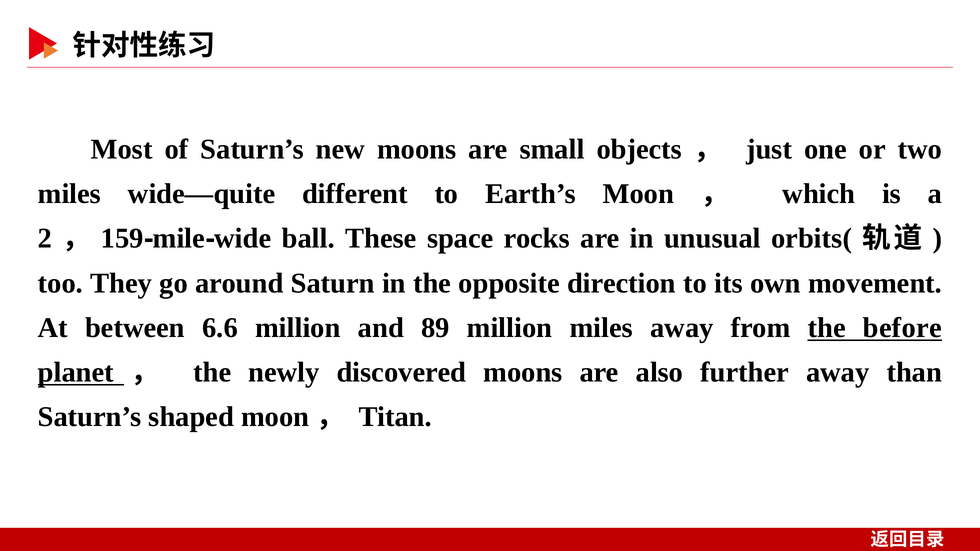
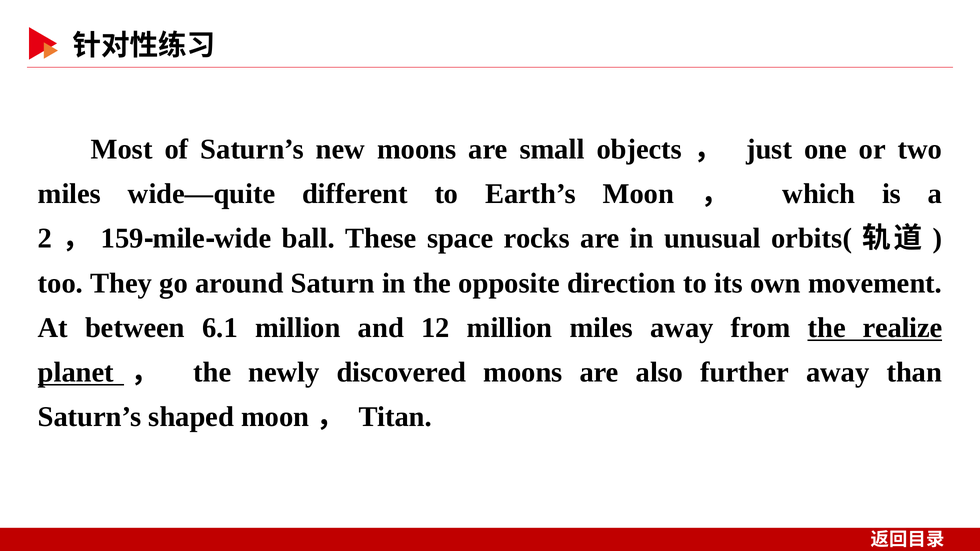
6.6: 6.6 -> 6.1
89: 89 -> 12
before: before -> realize
